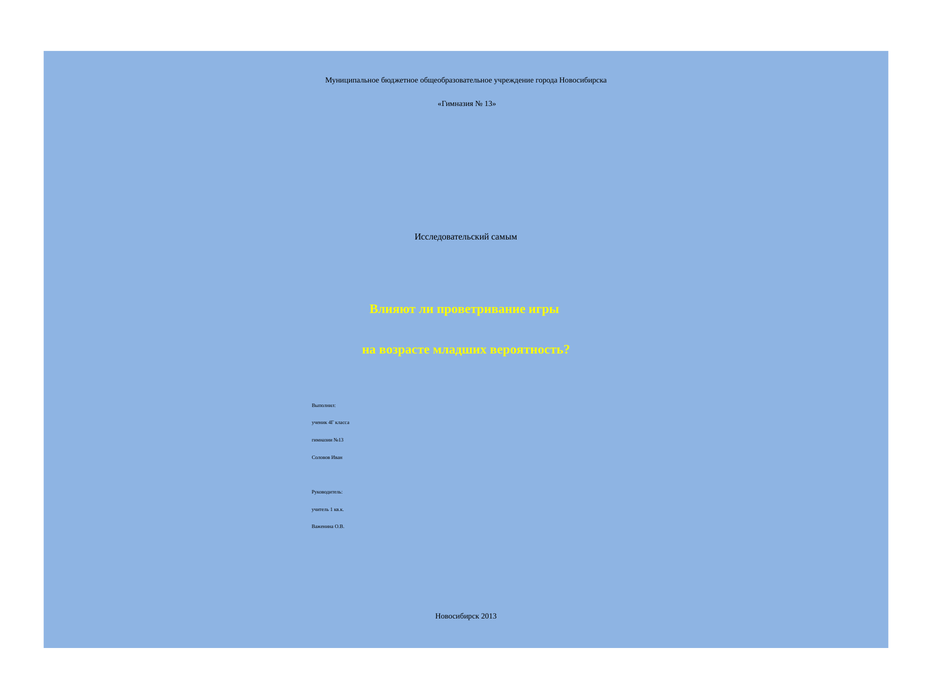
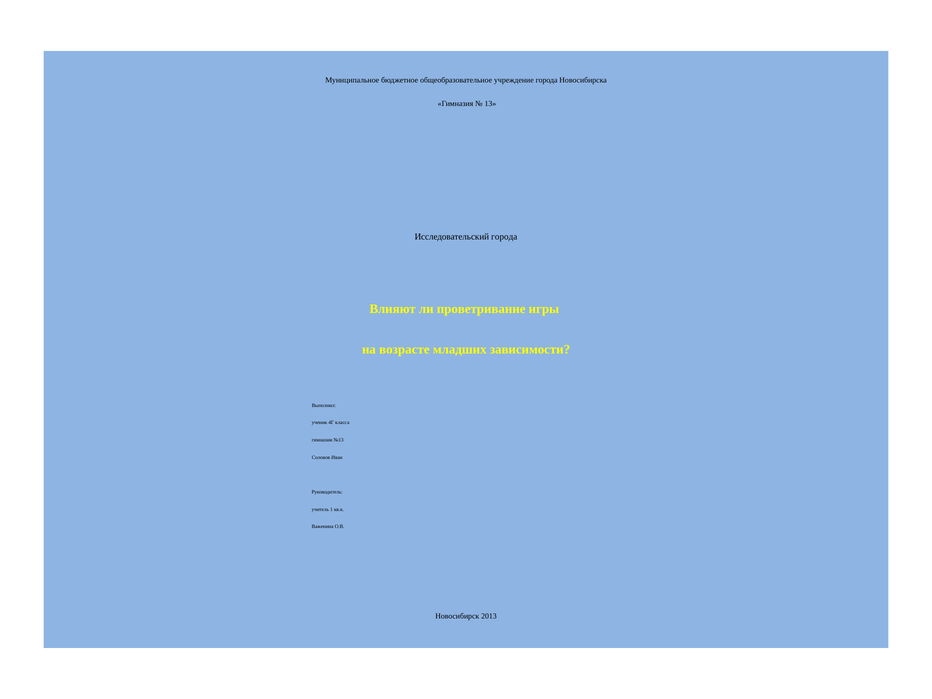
Исследовательский самым: самым -> города
вероятность: вероятность -> зависимости
